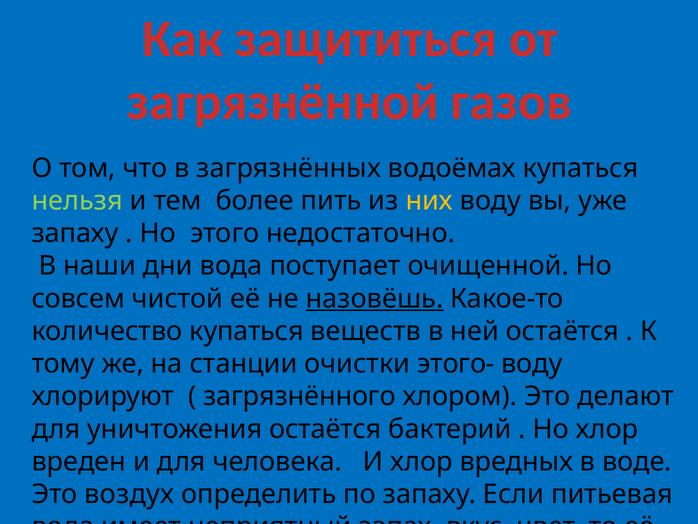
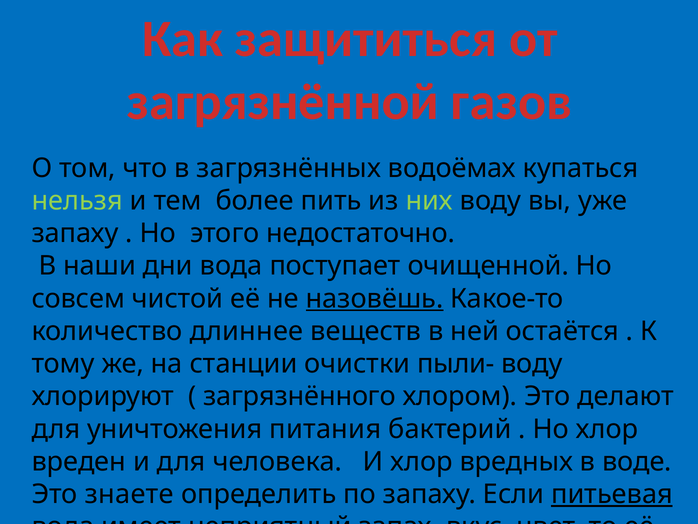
них colour: yellow -> light green
количество купаться: купаться -> длиннее
этого-: этого- -> пыли-
уничтожения остаётся: остаётся -> питания
воздух: воздух -> знаете
питьевая underline: none -> present
